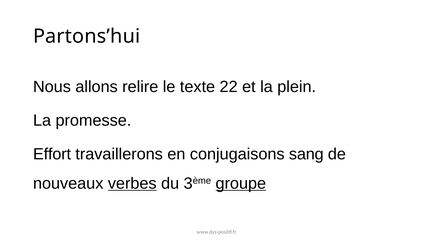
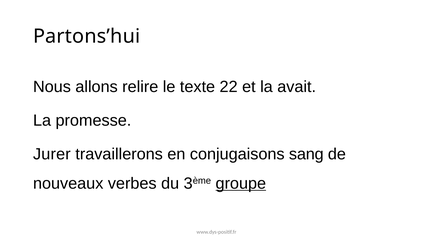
plein: plein -> avait
Effort: Effort -> Jurer
verbes underline: present -> none
